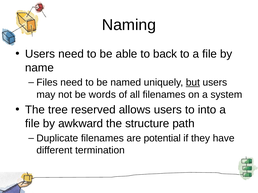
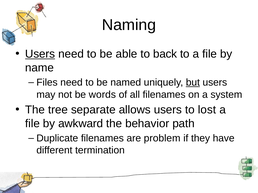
Users at (40, 54) underline: none -> present
reserved: reserved -> separate
into: into -> lost
structure: structure -> behavior
potential: potential -> problem
